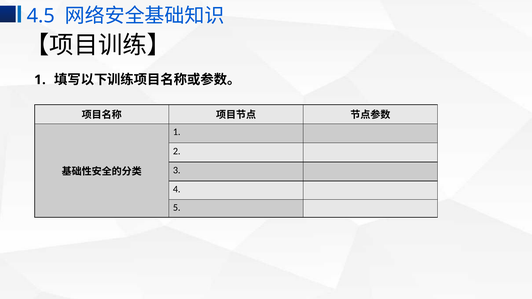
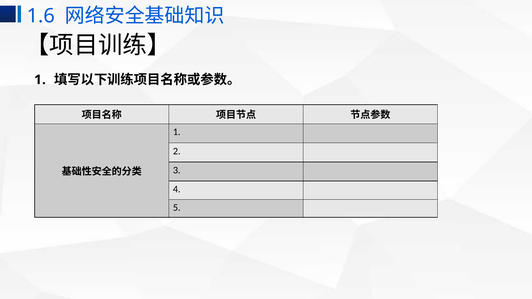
4.5: 4.5 -> 1.6
